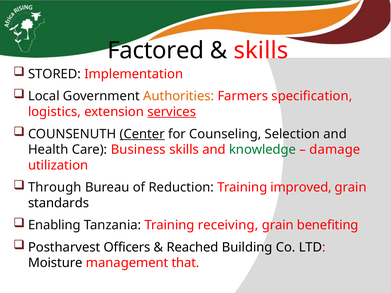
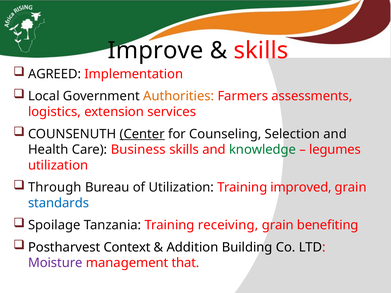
Factored: Factored -> Improve
STORED: STORED -> AGREED
specification: specification -> assessments
services underline: present -> none
damage: damage -> legumes
of Reduction: Reduction -> Utilization
standards colour: black -> blue
Enabling: Enabling -> Spoilage
Officers: Officers -> Context
Reached: Reached -> Addition
Moisture colour: black -> purple
